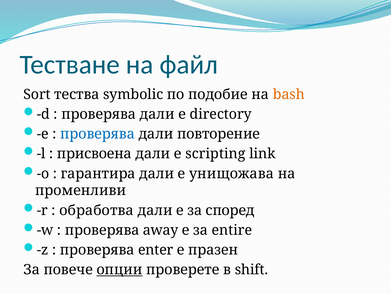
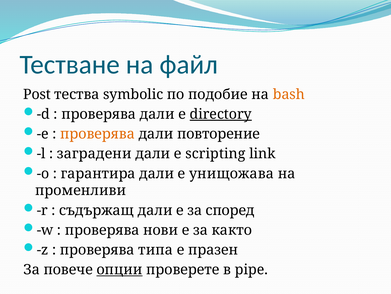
Sort: Sort -> Post
directory underline: none -> present
проверява at (97, 134) colour: blue -> orange
присвоена: присвоена -> заградени
обработва: обработва -> съдържащ
away: away -> нови
entire: entire -> както
enter: enter -> типа
shift: shift -> pipe
